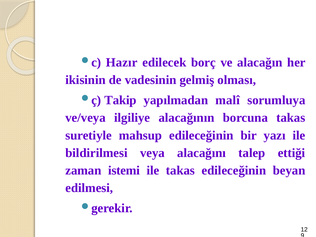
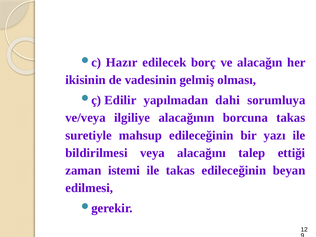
Takip: Takip -> Edilir
malî: malî -> dahi
